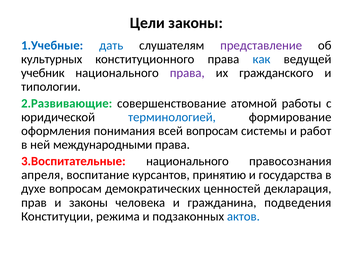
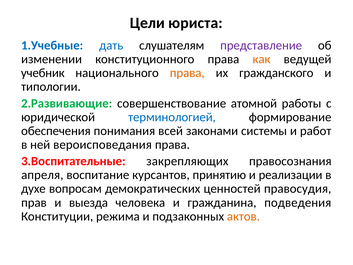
Цели законы: законы -> юриста
культурных: культурных -> изменении
как colour: blue -> orange
права at (187, 73) colour: purple -> orange
оформления: оформления -> обеспечения
всей вопросам: вопросам -> законами
международными: международными -> вероисповедания
3.Воспитательные национального: национального -> закрепляющих
государства: государства -> реализации
декларация: декларация -> правосудия
и законы: законы -> выезда
актов colour: blue -> orange
